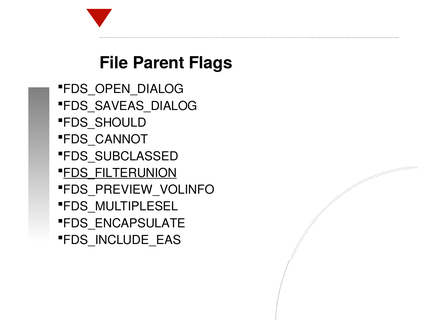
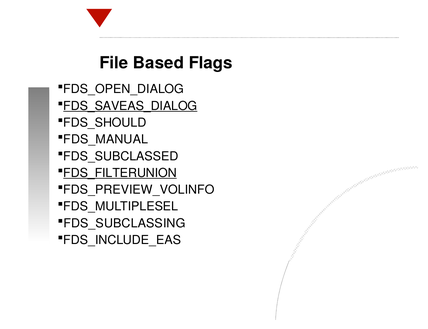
Parent: Parent -> Based
FDS_SAVEAS_DIALOG underline: none -> present
FDS_CANNOT: FDS_CANNOT -> FDS_MANUAL
FDS_ENCAPSULATE: FDS_ENCAPSULATE -> FDS_SUBCLASSING
